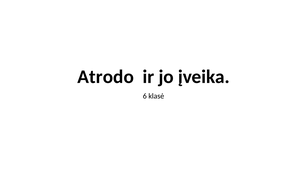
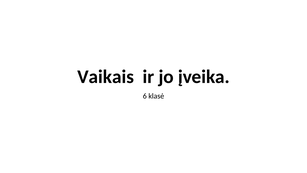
Atrodo: Atrodo -> Vaikais
